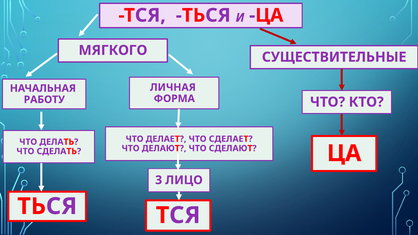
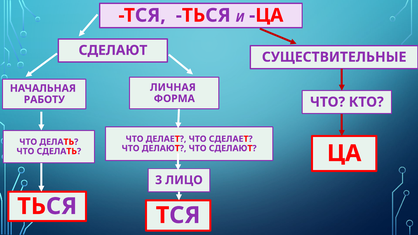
МЯГКОГО at (113, 50): МЯГКОГО -> СДЕЛАЮТ
